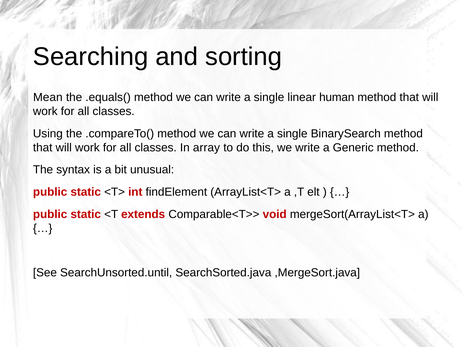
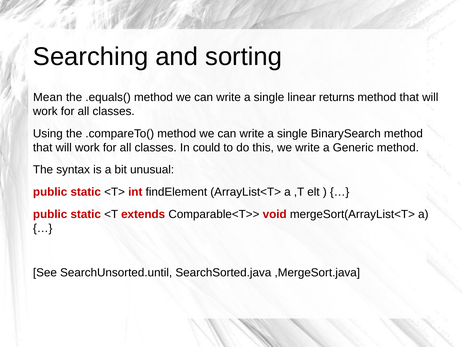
human: human -> returns
array: array -> could
